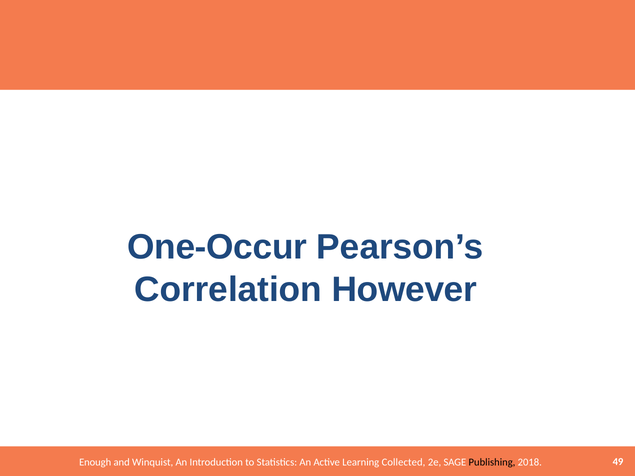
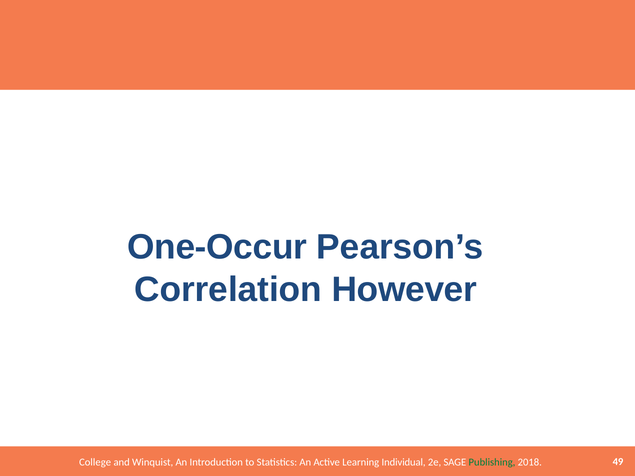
Enough: Enough -> College
Collected: Collected -> Individual
Publishing colour: black -> green
